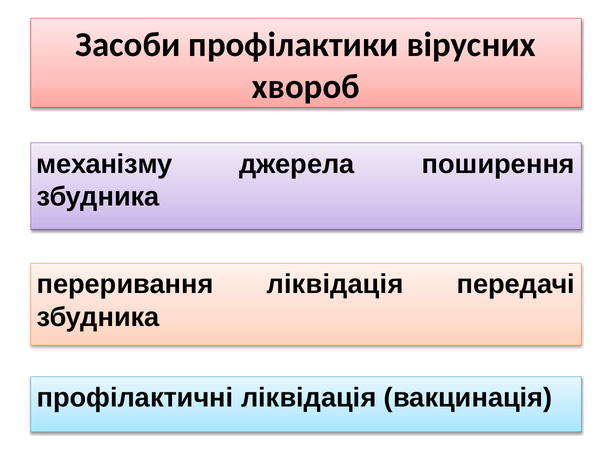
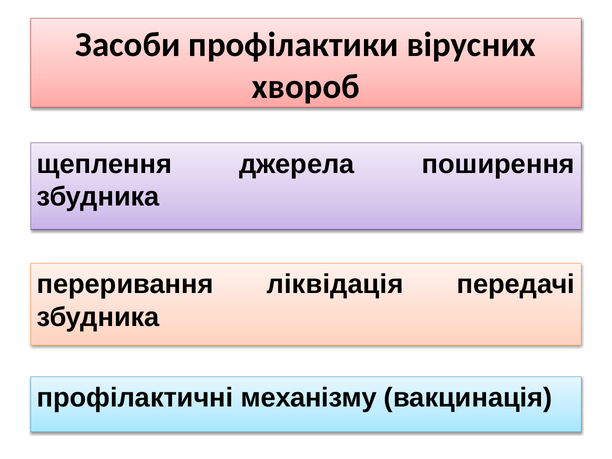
механізму: механізму -> щеплення
профілактичні ліквідація: ліквідація -> механізму
